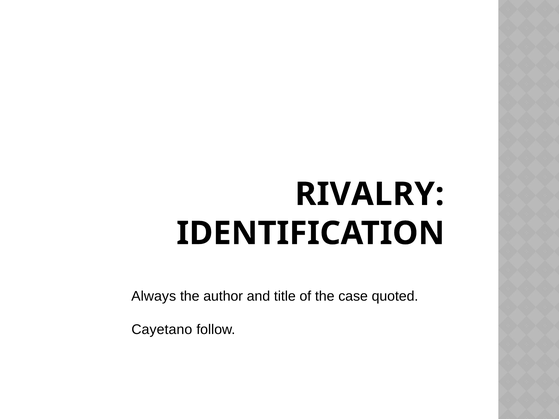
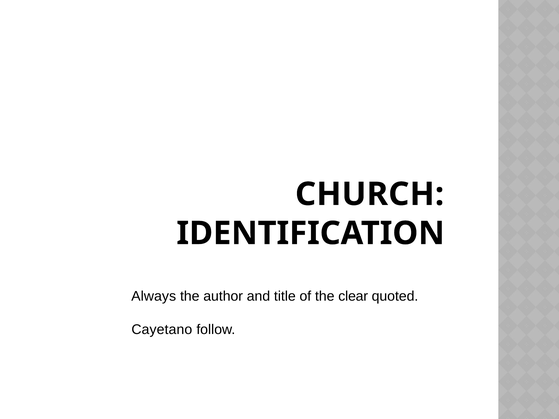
RIVALRY: RIVALRY -> CHURCH
case: case -> clear
